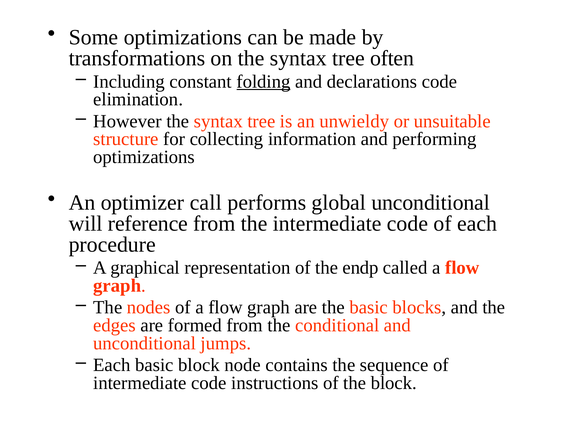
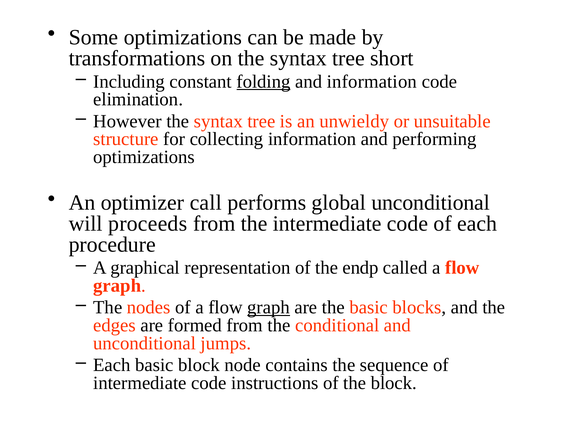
often: often -> short
and declarations: declarations -> information
reference: reference -> proceeds
graph at (269, 307) underline: none -> present
